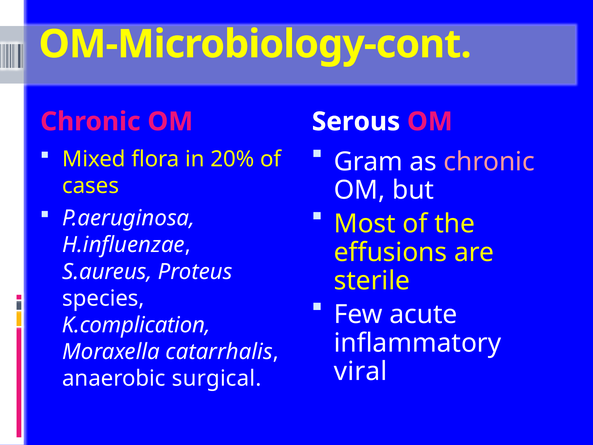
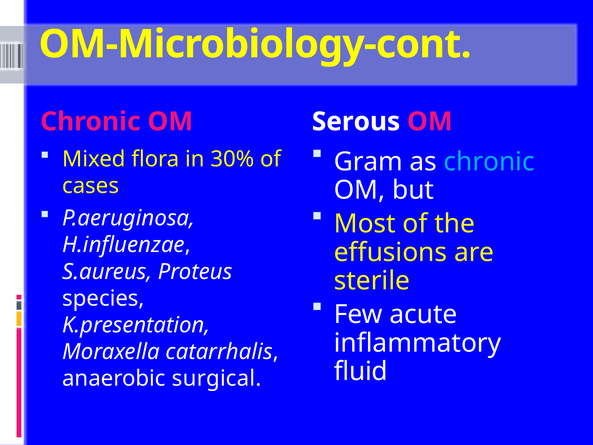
chronic at (489, 162) colour: pink -> light blue
20%: 20% -> 30%
K.complication: K.complication -> K.presentation
viral: viral -> fluid
